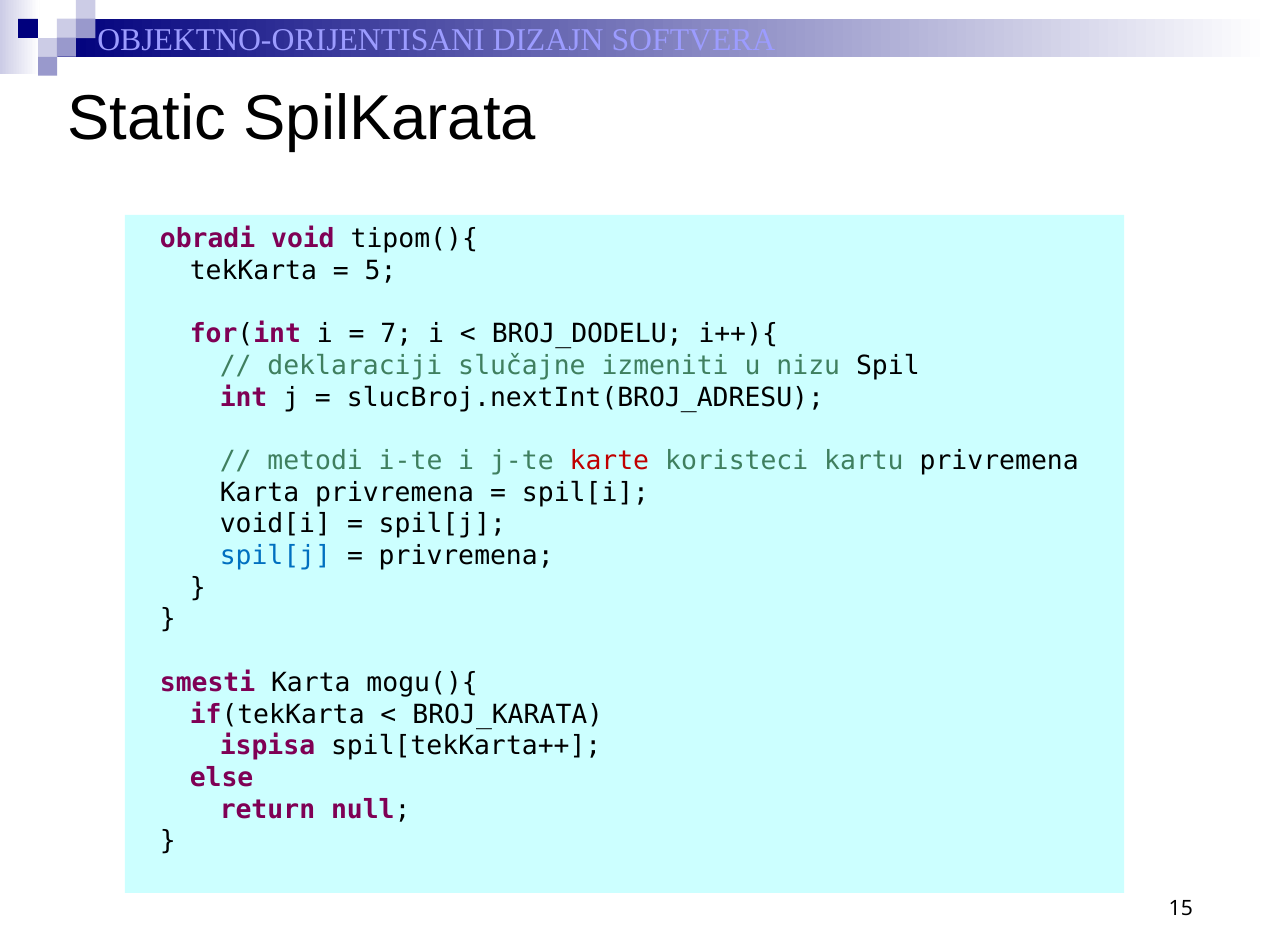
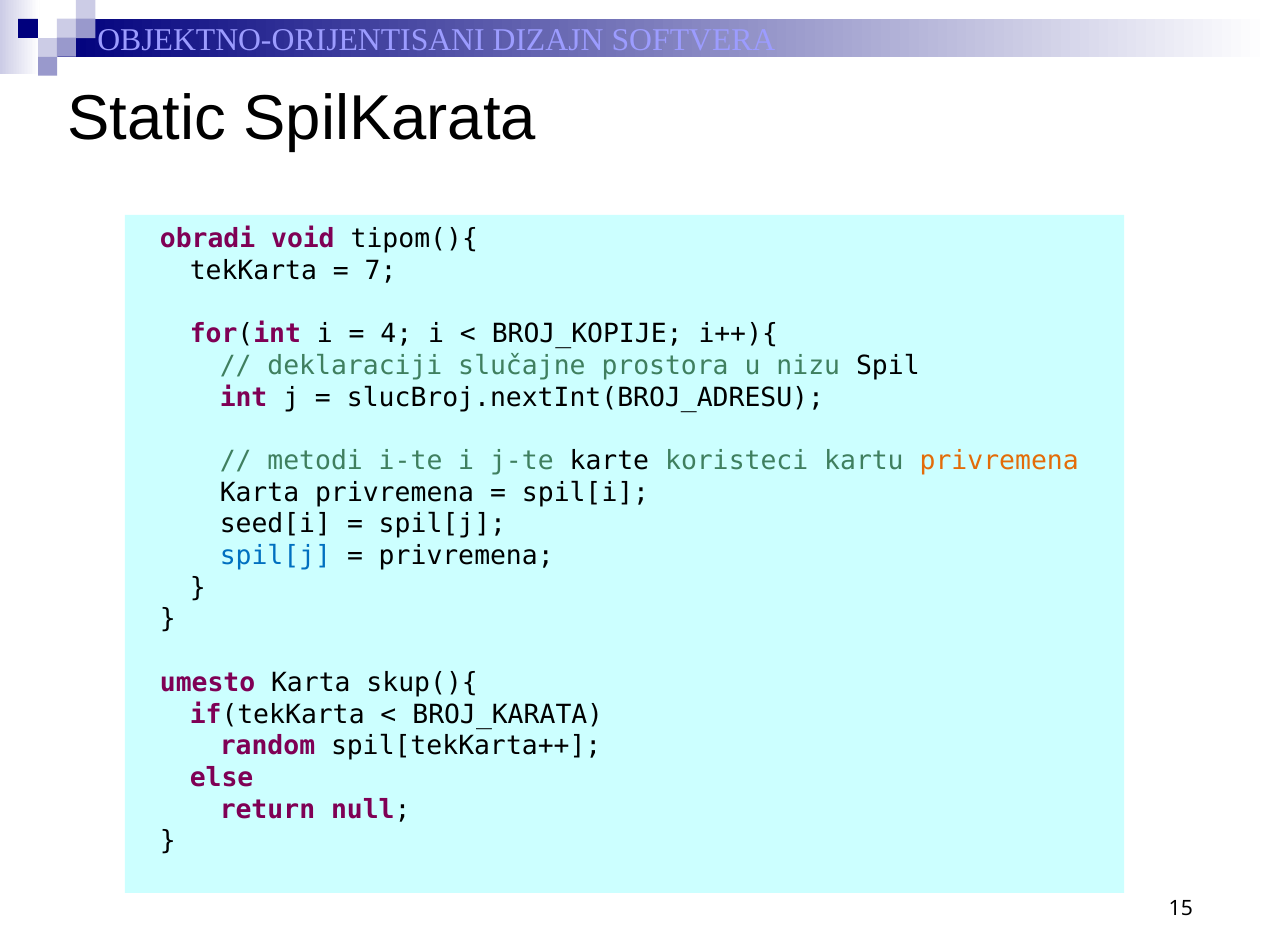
5: 5 -> 7
7: 7 -> 4
BROJ_DODELU: BROJ_DODELU -> BROJ_KOPIJE
izmeniti: izmeniti -> prostora
karte colour: red -> black
privremena at (999, 461) colour: black -> orange
void[i: void[i -> seed[i
smesti: smesti -> umesto
mogu(){: mogu(){ -> skup(){
ispisa: ispisa -> random
